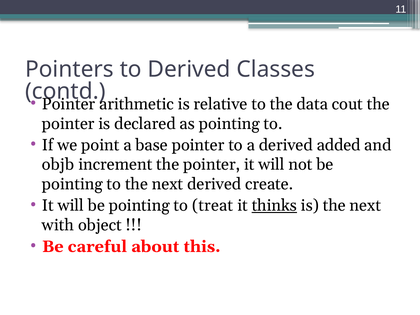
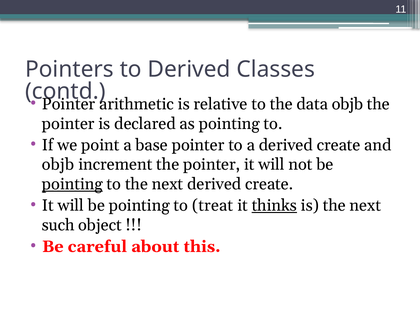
data cout: cout -> objb
a derived added: added -> create
pointing at (72, 184) underline: none -> present
with: with -> such
